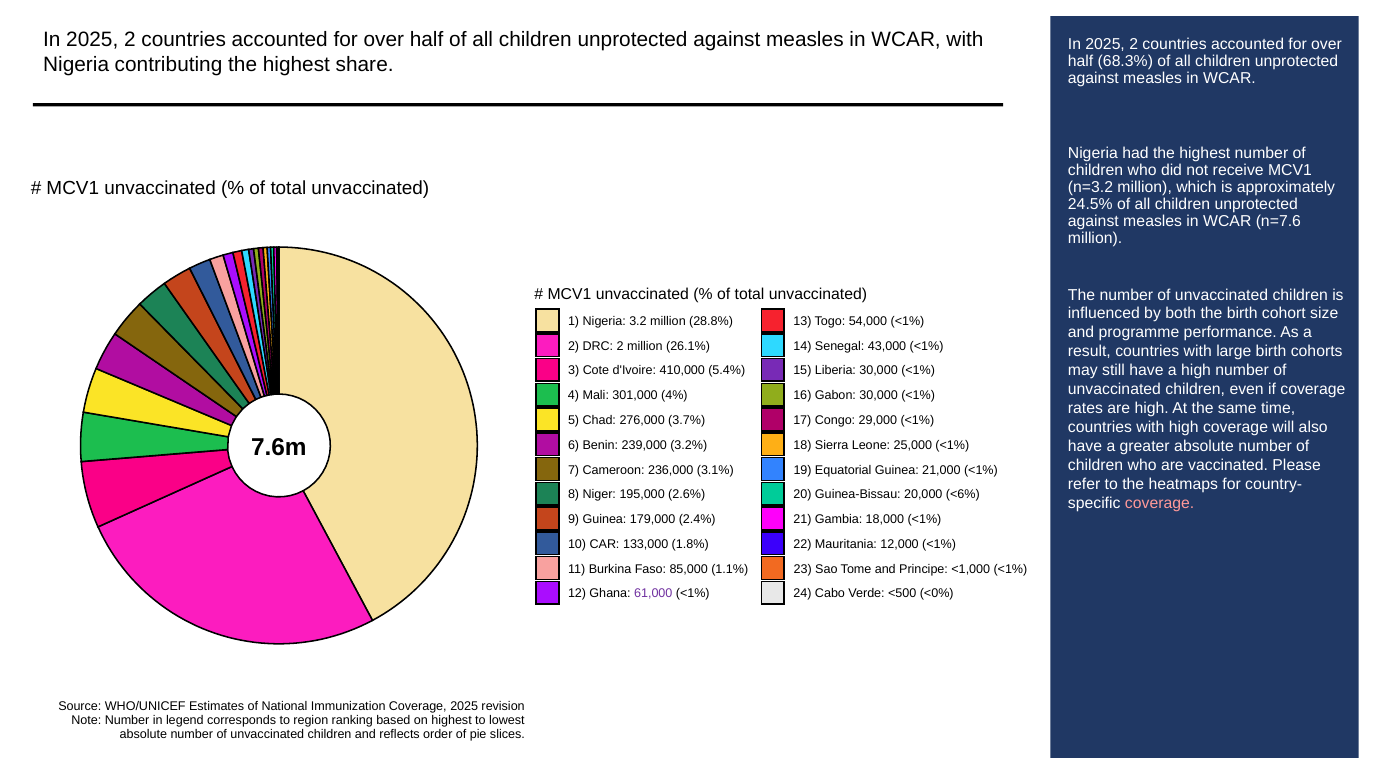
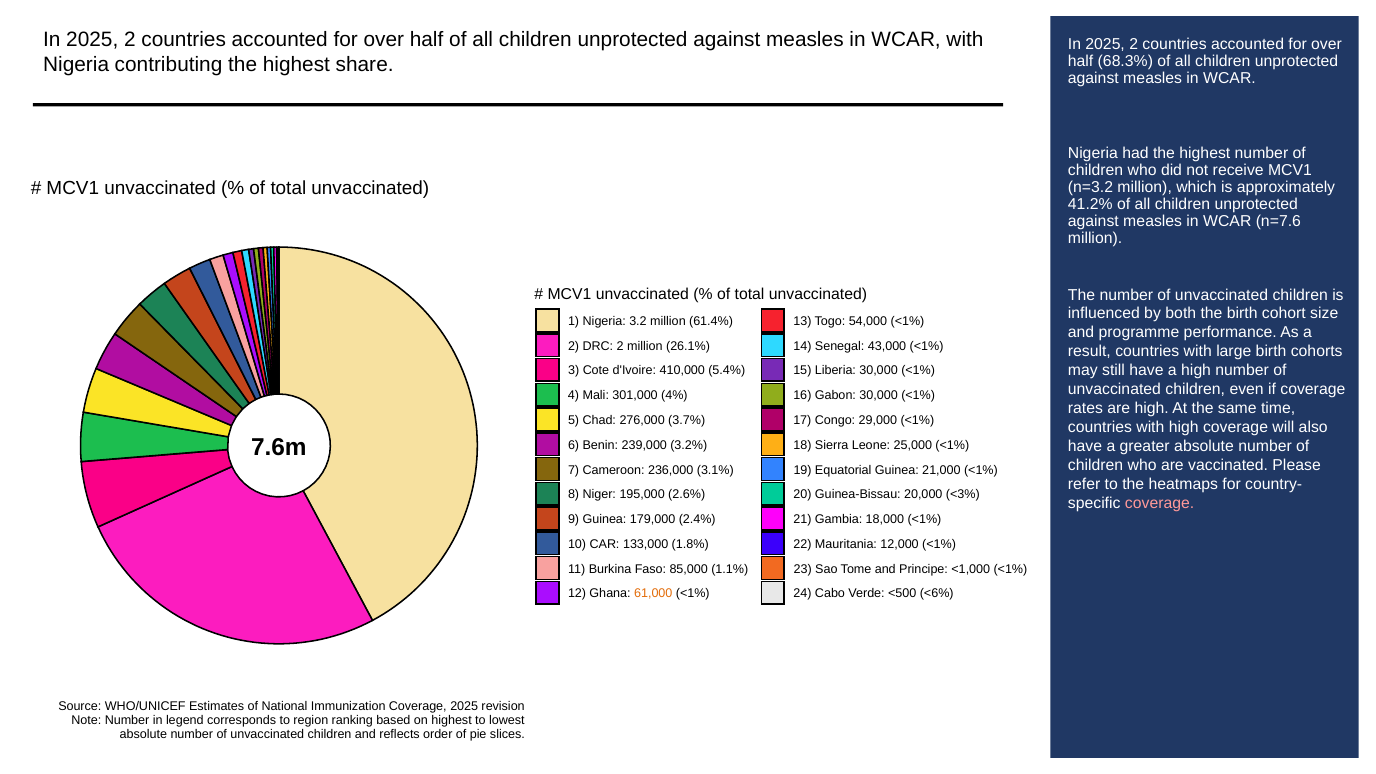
24.5%: 24.5% -> 41.2%
28.8%: 28.8% -> 61.4%
<6%: <6% -> <3%
61,000 colour: purple -> orange
<0%: <0% -> <6%
